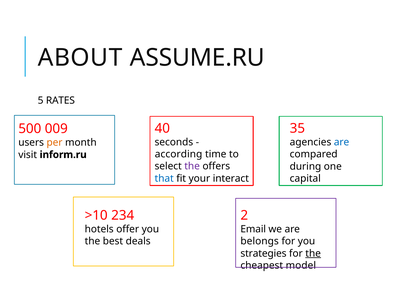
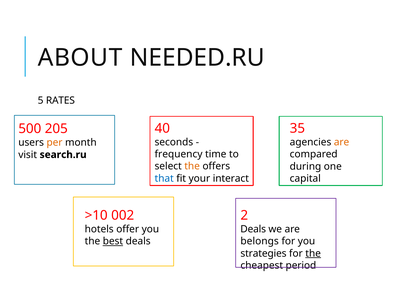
ASSUME.RU: ASSUME.RU -> NEEDED.RU
009: 009 -> 205
are at (342, 142) colour: blue -> orange
according: according -> frequency
inform.ru: inform.ru -> search.ru
the at (192, 166) colour: purple -> orange
234: 234 -> 002
Email at (253, 229): Email -> Deals
best underline: none -> present
model: model -> period
